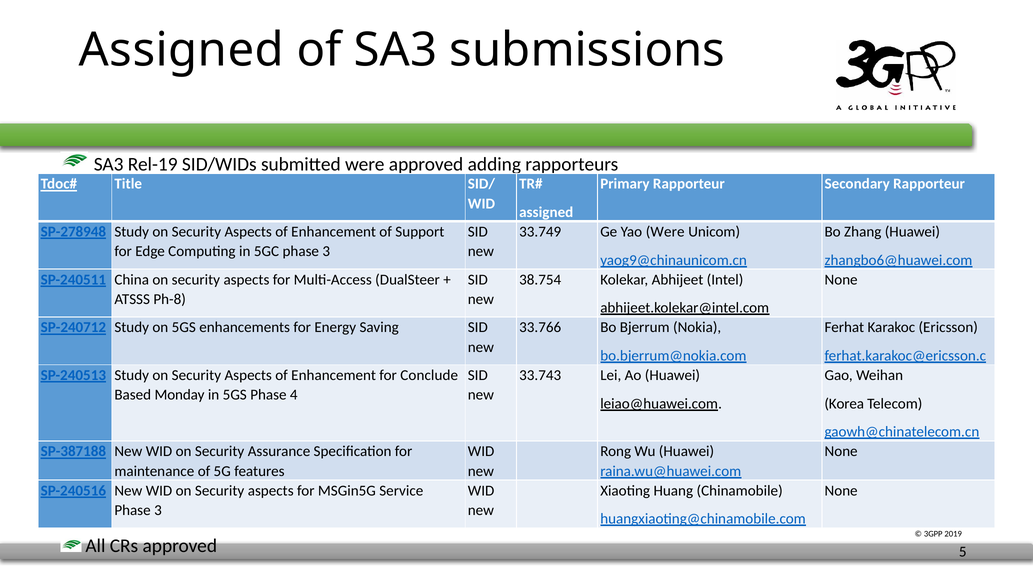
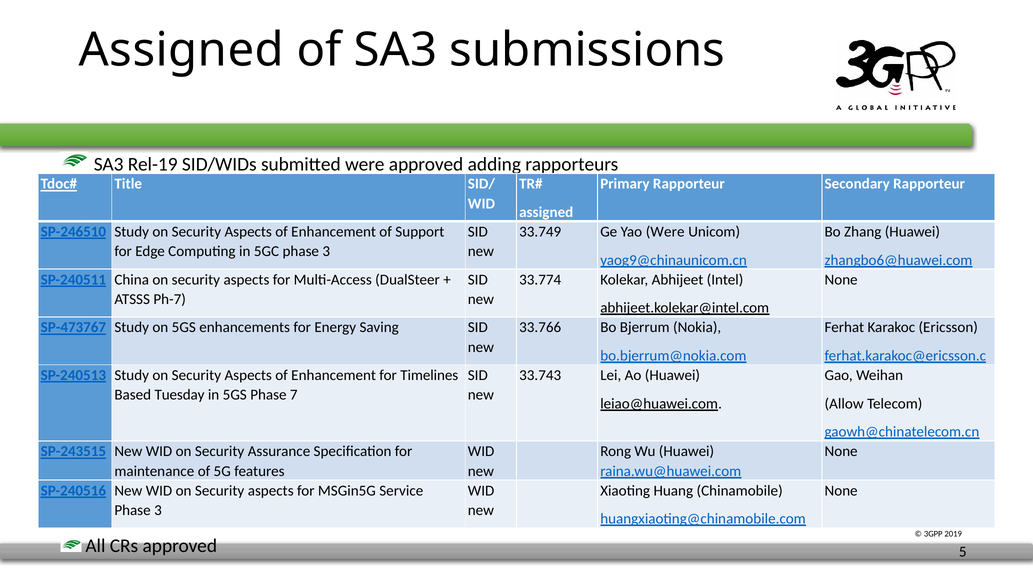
SP-278948: SP-278948 -> SP-246510
38.754: 38.754 -> 33.774
Ph-8: Ph-8 -> Ph-7
SP-240712: SP-240712 -> SP-473767
Conclude: Conclude -> Timelines
Monday: Monday -> Tuesday
4: 4 -> 7
Korea: Korea -> Allow
SP-387188: SP-387188 -> SP-243515
